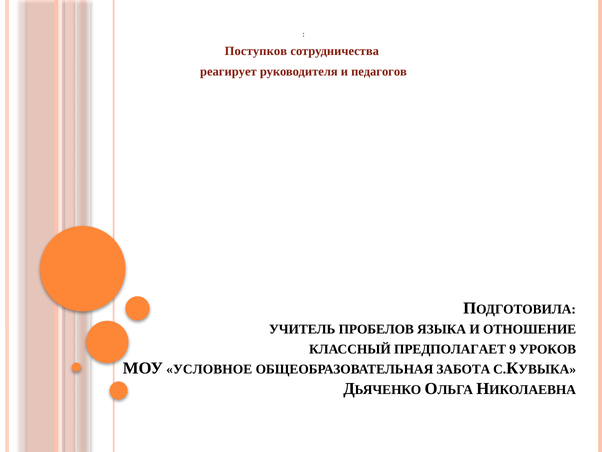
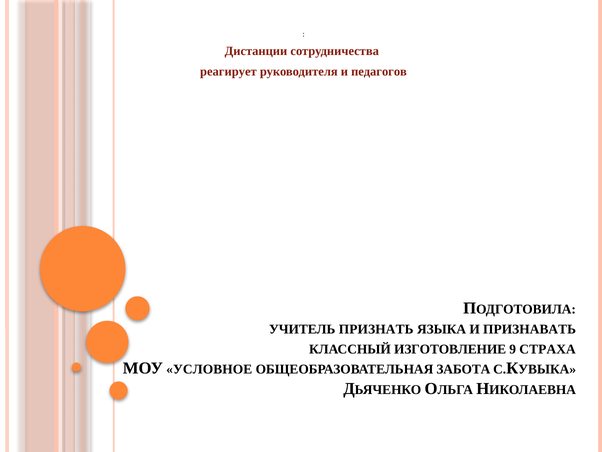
Поступков: Поступков -> Дистанции
ПРОБЕЛОВ: ПРОБЕЛОВ -> ПРИЗНАТЬ
ОТНОШЕНИЕ: ОТНОШЕНИЕ -> ПРИЗНАВАТЬ
ПРЕДПОЛАГАЕТ: ПРЕДПОЛАГАЕТ -> ИЗГОТОВЛЕНИЕ
УРОКОВ: УРОКОВ -> СТРАХА
